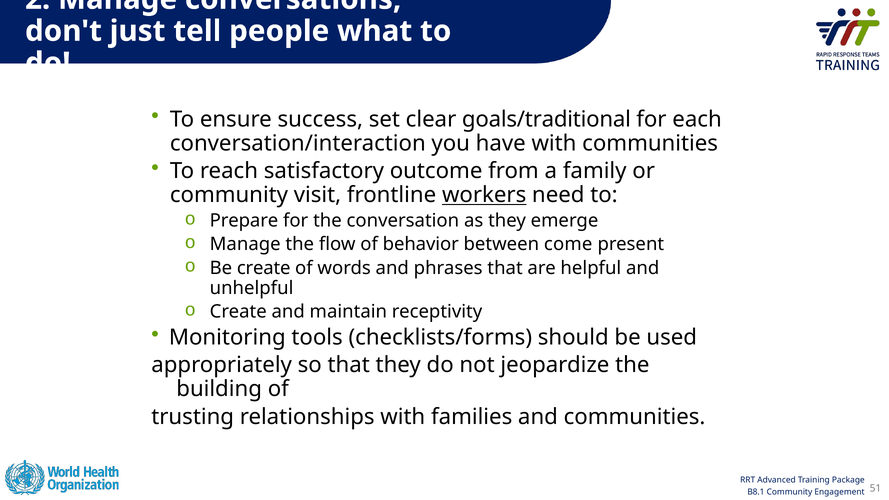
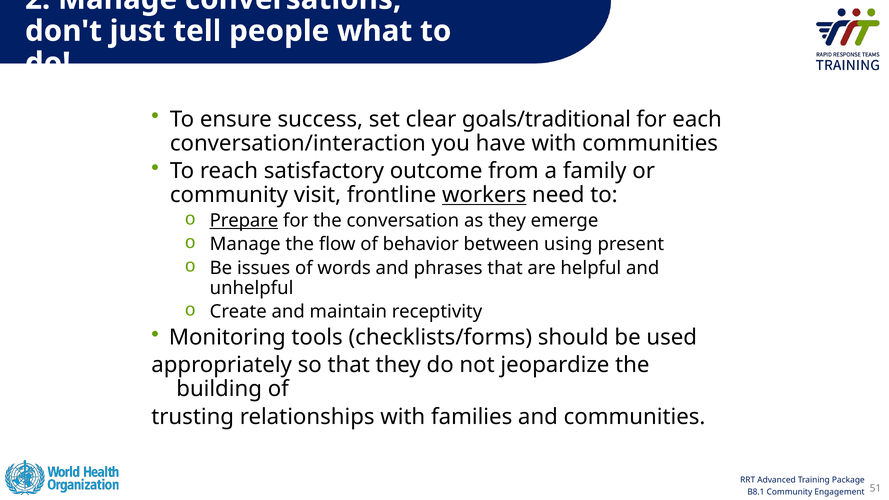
Prepare underline: none -> present
come: come -> using
Be create: create -> issues
